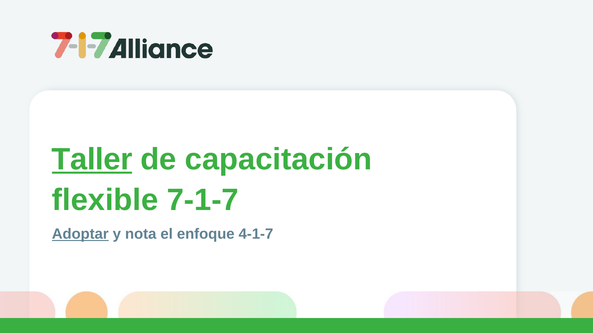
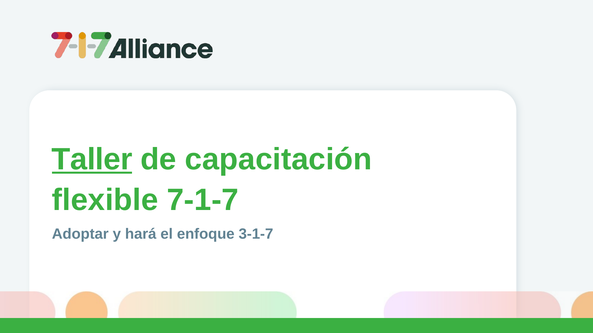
Adoptar underline: present -> none
nota: nota -> hará
4-1-7: 4-1-7 -> 3-1-7
